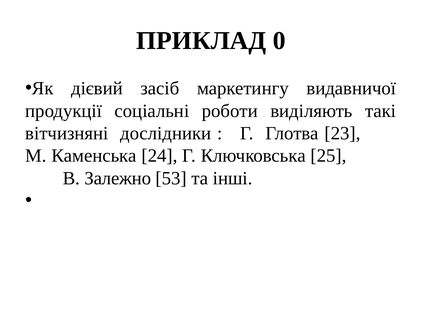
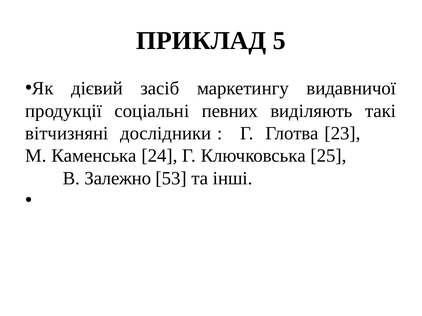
0: 0 -> 5
роботи: роботи -> певних
